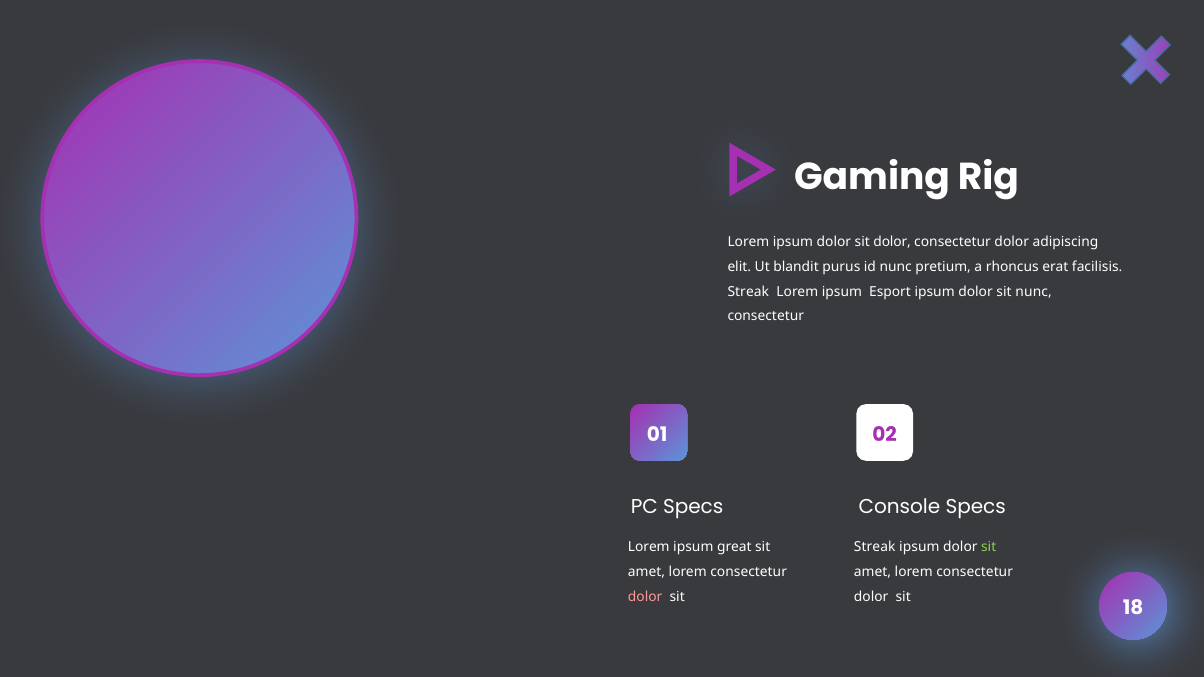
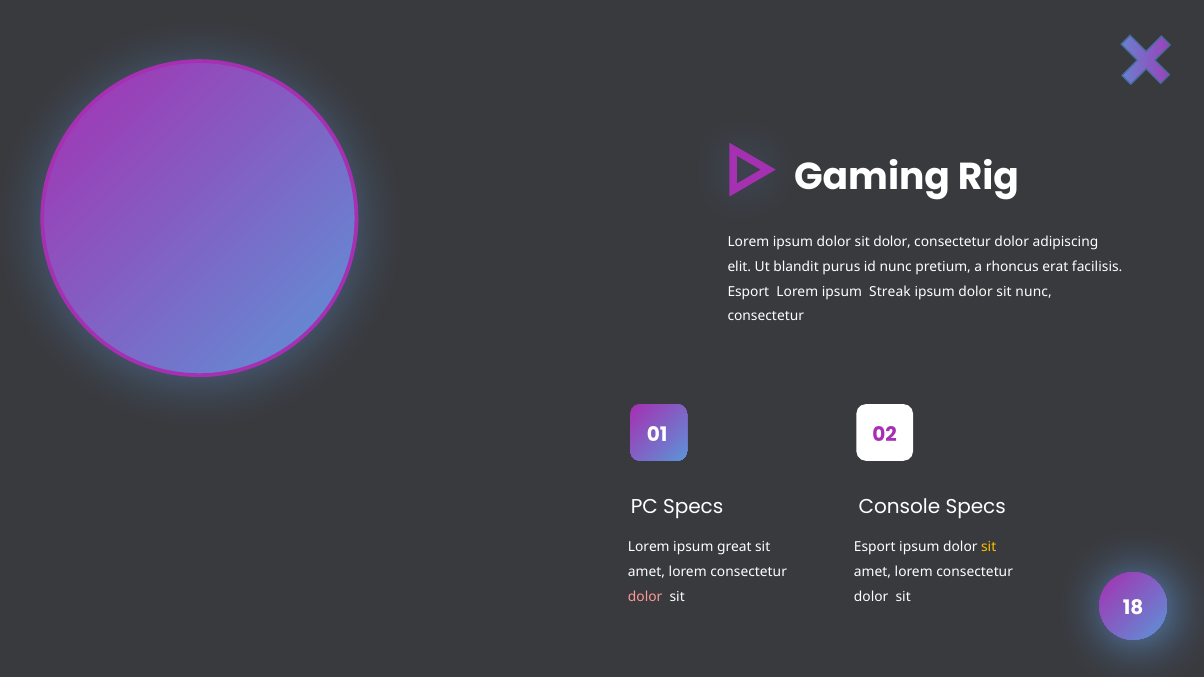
Streak at (748, 292): Streak -> Esport
Esport: Esport -> Streak
Streak at (875, 547): Streak -> Esport
sit at (989, 547) colour: light green -> yellow
